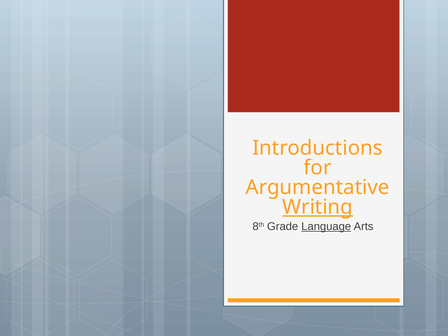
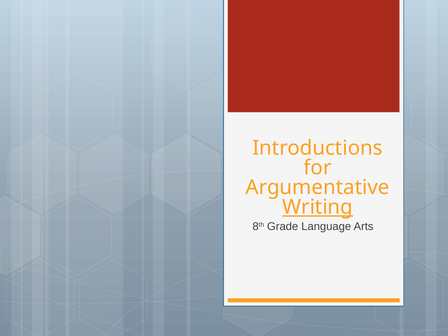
Language underline: present -> none
